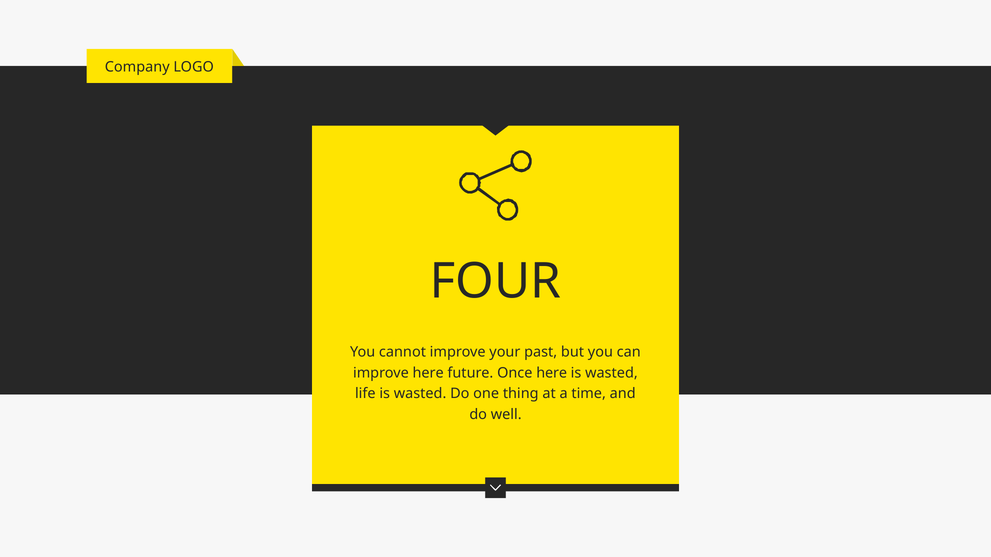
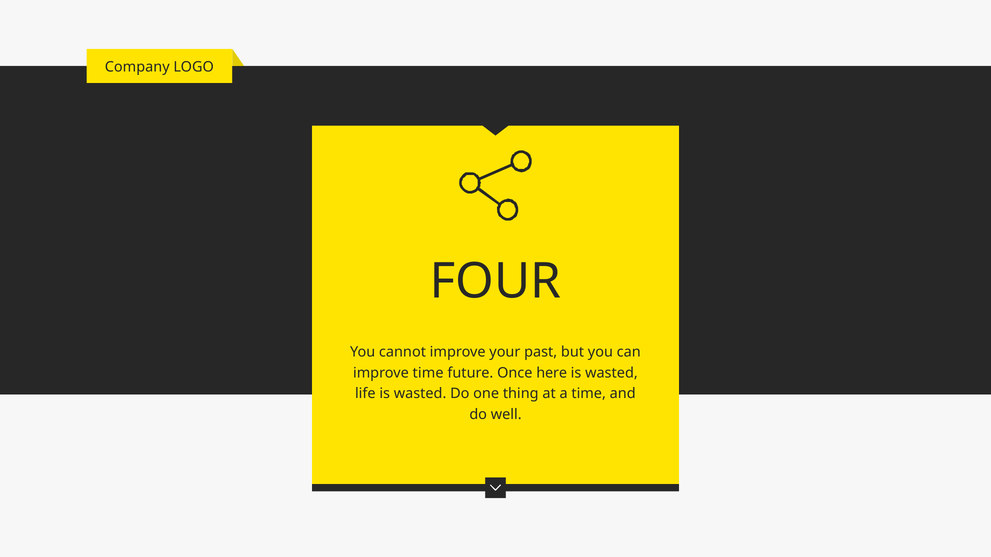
improve here: here -> time
